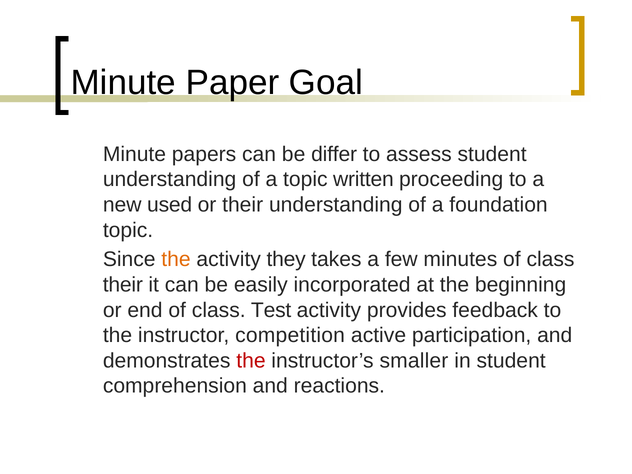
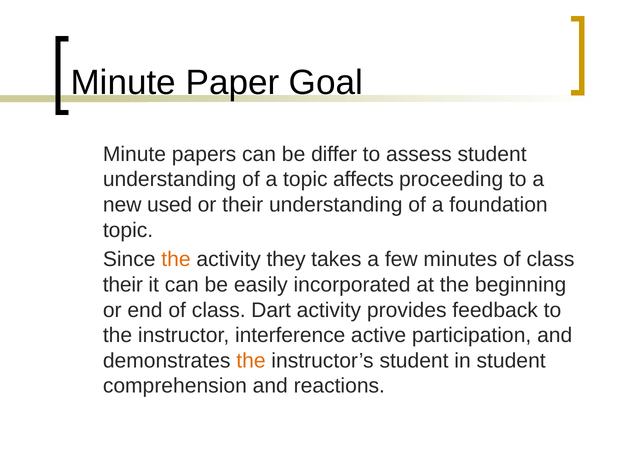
written: written -> affects
Test: Test -> Dart
competition: competition -> interference
the at (251, 361) colour: red -> orange
instructor’s smaller: smaller -> student
